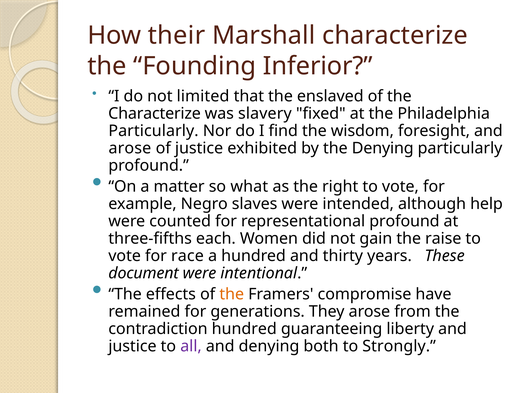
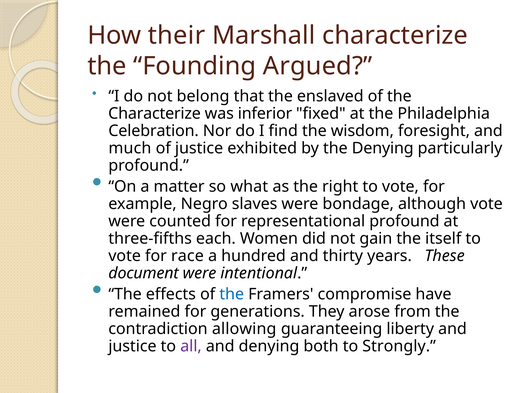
Inferior: Inferior -> Argued
limited: limited -> belong
slavery: slavery -> inferior
Particularly at (153, 131): Particularly -> Celebration
arose at (130, 148): arose -> much
intended: intended -> bondage
although help: help -> vote
raise: raise -> itself
the at (232, 294) colour: orange -> blue
contradiction hundred: hundred -> allowing
